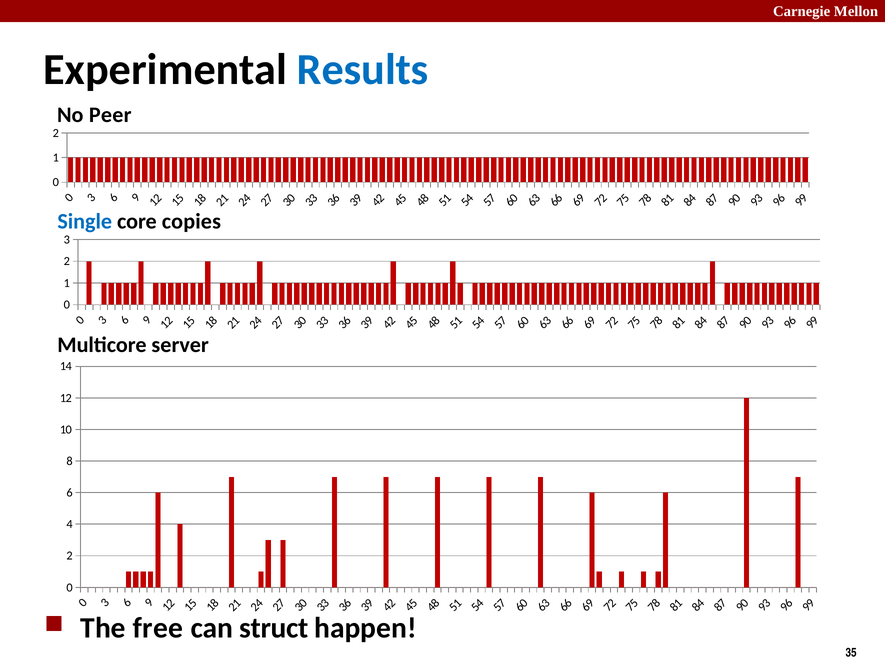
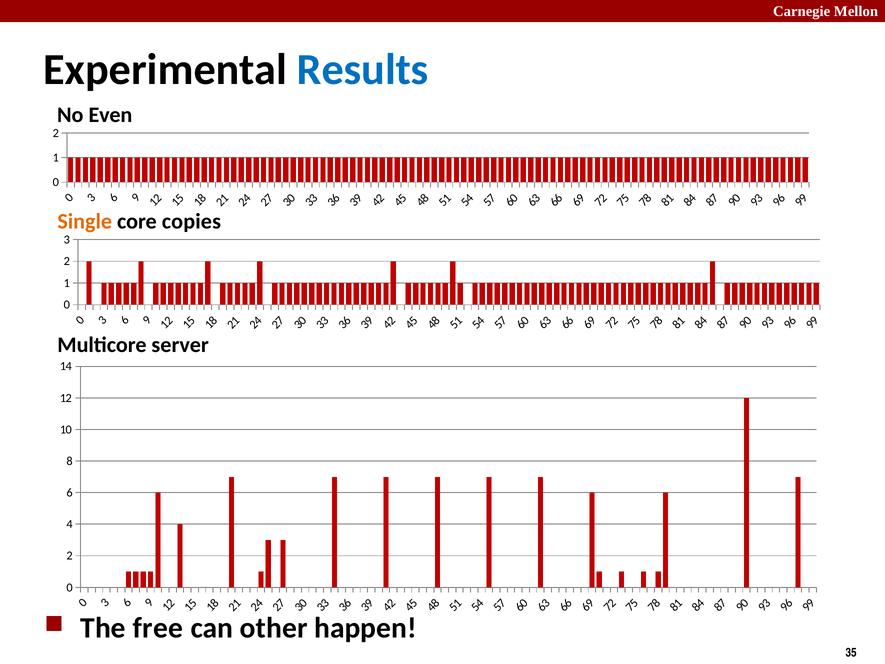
Peer: Peer -> Even
Single colour: blue -> orange
struct: struct -> other
